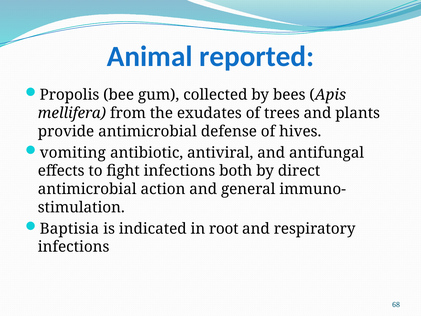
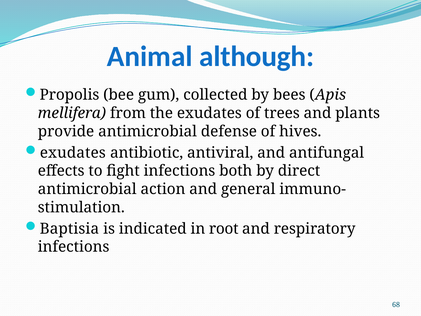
reported: reported -> although
vomiting at (73, 153): vomiting -> exudates
